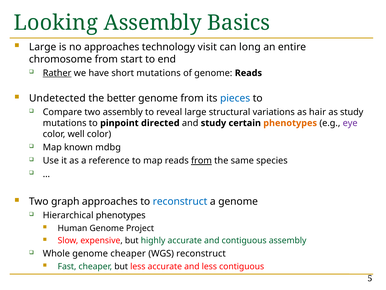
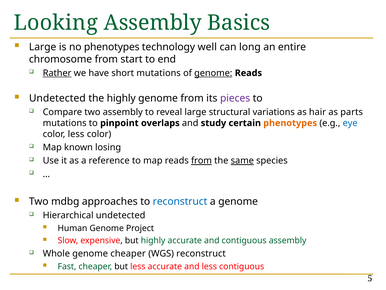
no approaches: approaches -> phenotypes
visit: visit -> well
genome at (213, 73) underline: none -> present
the better: better -> highly
pieces colour: blue -> purple
as study: study -> parts
directed: directed -> overlaps
eye colour: purple -> blue
color well: well -> less
mdbg: mdbg -> losing
same underline: none -> present
graph: graph -> mdbg
Hierarchical phenotypes: phenotypes -> undetected
